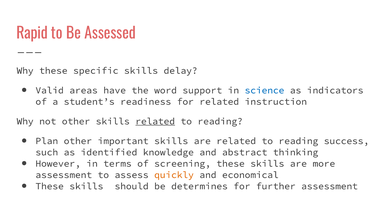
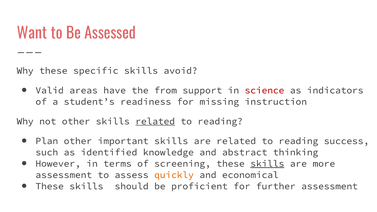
Rapid: Rapid -> Want
delay: delay -> avoid
word: word -> from
science colour: blue -> red
for related: related -> missing
skills at (267, 164) underline: none -> present
determines: determines -> proficient
